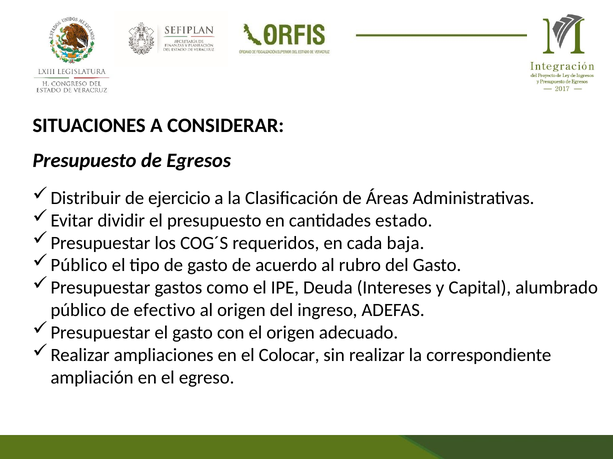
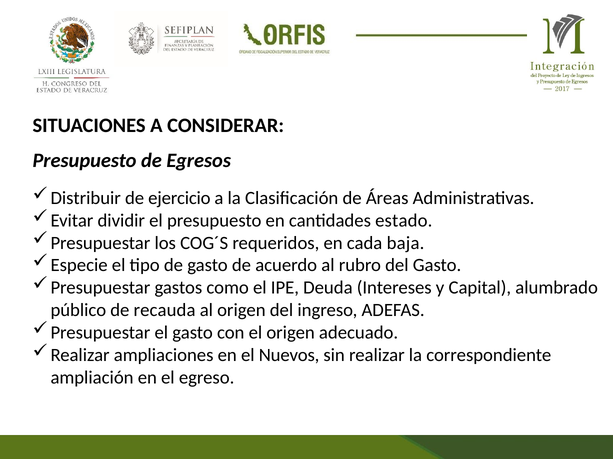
Público at (79, 266): Público -> Especie
efectivo: efectivo -> recauda
Colocar: Colocar -> Nuevos
